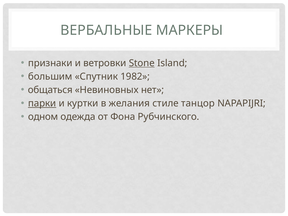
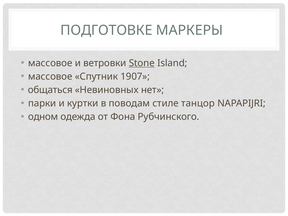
ВЕРБАЛЬНЫЕ: ВЕРБАЛЬНЫЕ -> ПОДГОТОВКЕ
признаки at (50, 63): признаки -> массовое
большим at (50, 77): большим -> массовое
1982: 1982 -> 1907
парки underline: present -> none
желания: желания -> поводам
